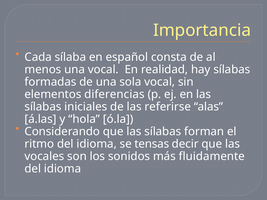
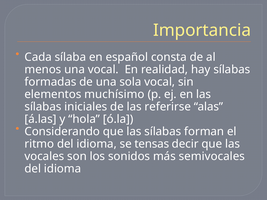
diferencias: diferencias -> muchísimo
fluidamente: fluidamente -> semivocales
